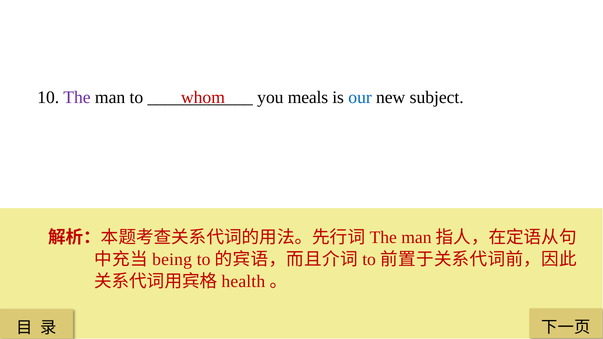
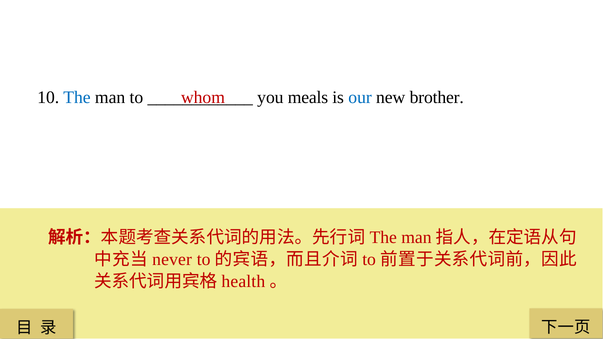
The at (77, 98) colour: purple -> blue
subject: subject -> brother
being: being -> never
